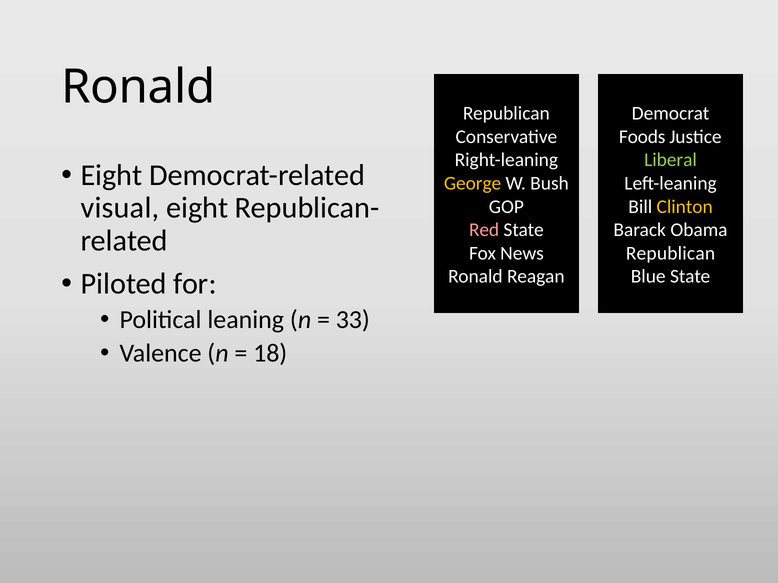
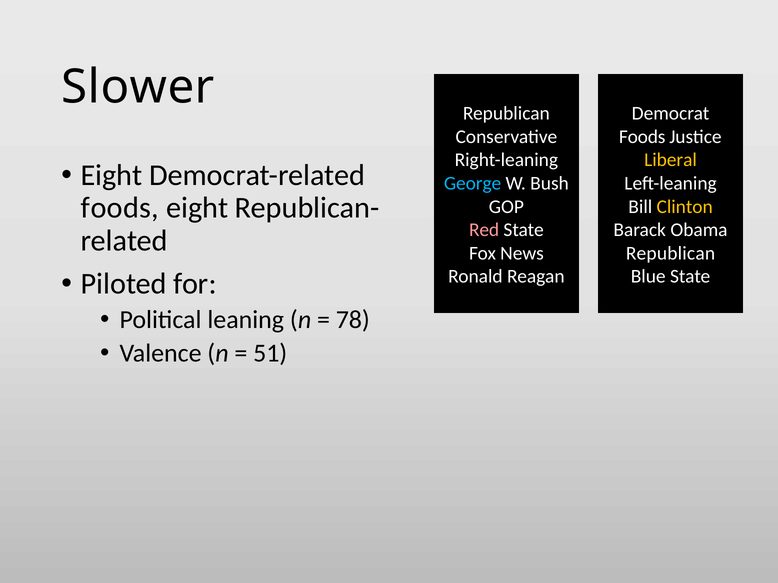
Ronald at (138, 87): Ronald -> Slower
Liberal colour: light green -> yellow
George colour: yellow -> light blue
visual at (120, 208): visual -> foods
33: 33 -> 78
18: 18 -> 51
